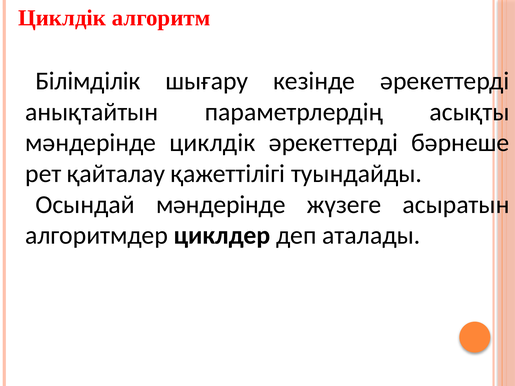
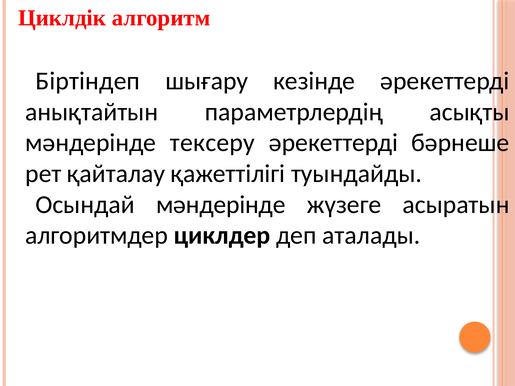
Білімділік: Білімділік -> Біртіндеп
мәндерінде циклдік: циклдік -> тексеру
